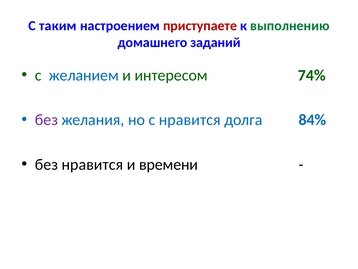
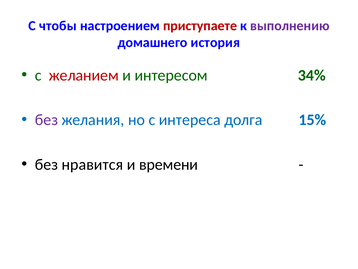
таким: таким -> чтобы
выполнению colour: green -> purple
заданий: заданий -> история
желанием colour: blue -> red
74%: 74% -> 34%
с нравится: нравится -> интереса
84%: 84% -> 15%
